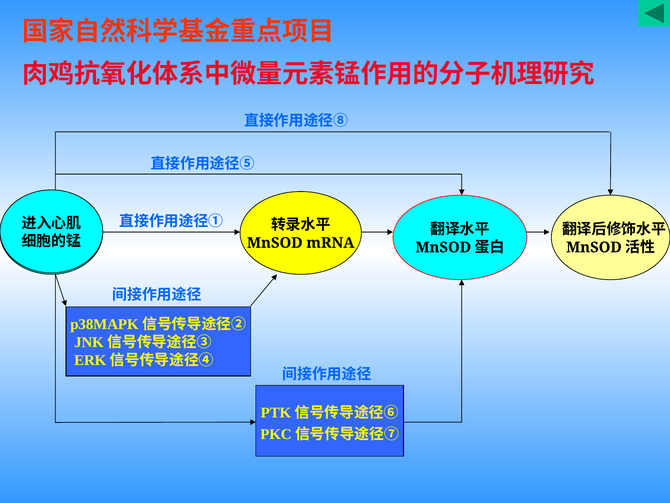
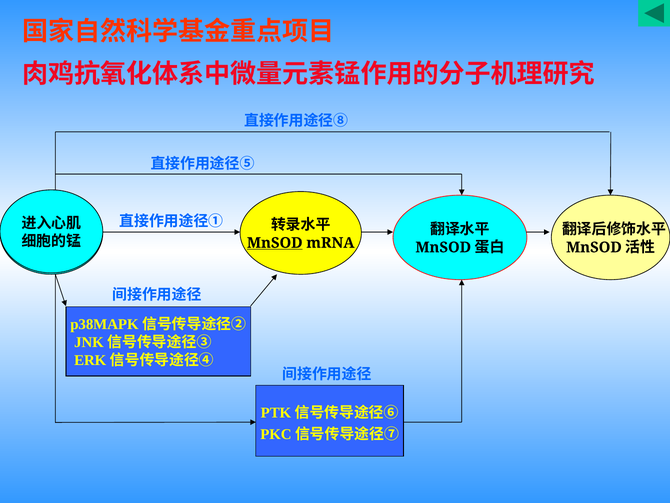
MnSOD underline: none -> present
